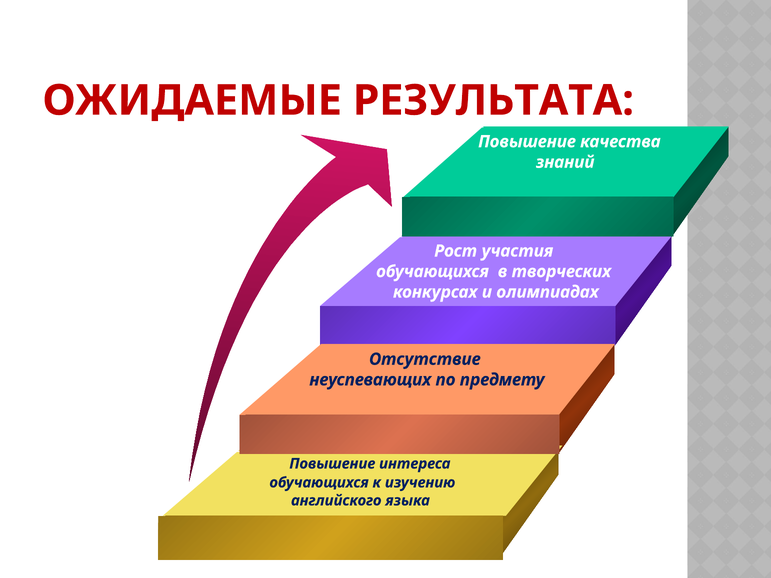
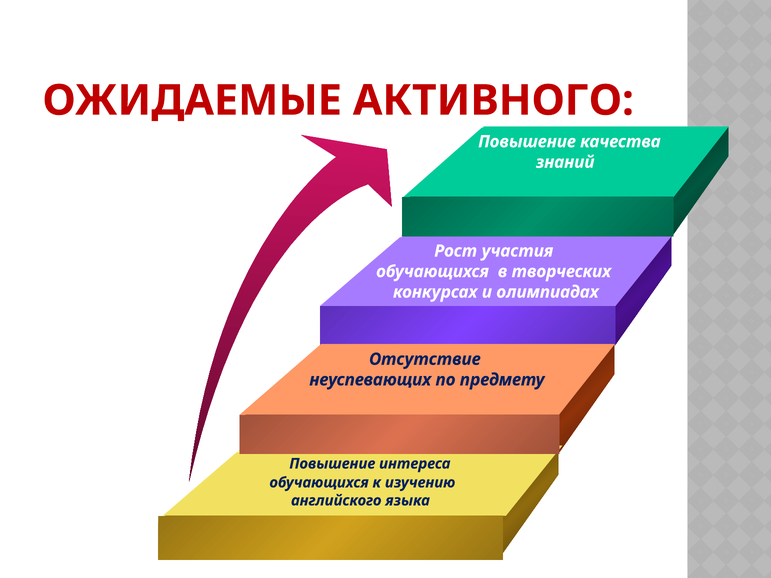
РЕЗУЛЬТАТА: РЕЗУЛЬТАТА -> АКТИВНОГО
